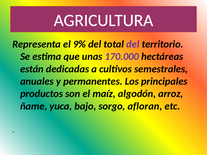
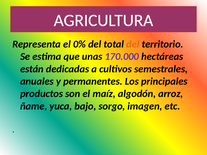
9%: 9% -> 0%
del at (133, 44) colour: purple -> orange
afloran: afloran -> imagen
